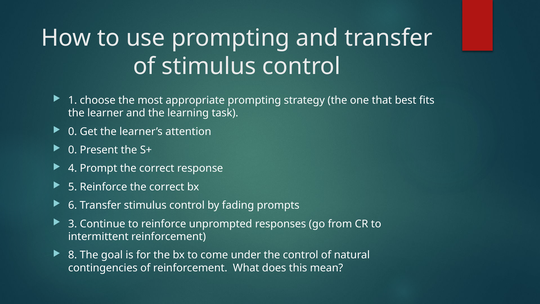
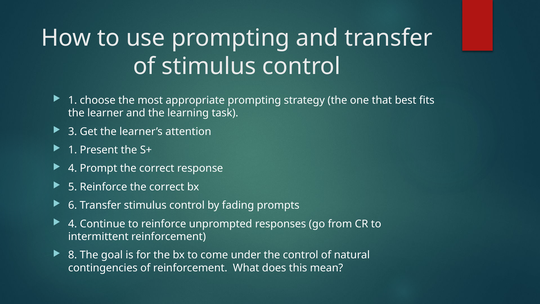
0 at (73, 131): 0 -> 3
0 at (73, 150): 0 -> 1
3 at (73, 224): 3 -> 4
